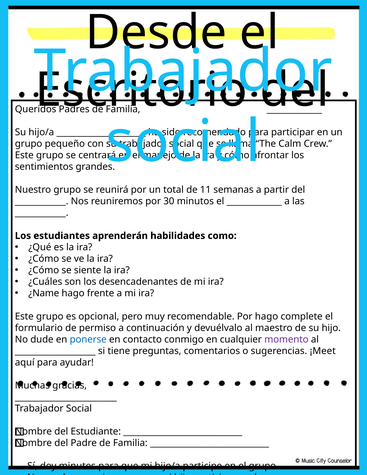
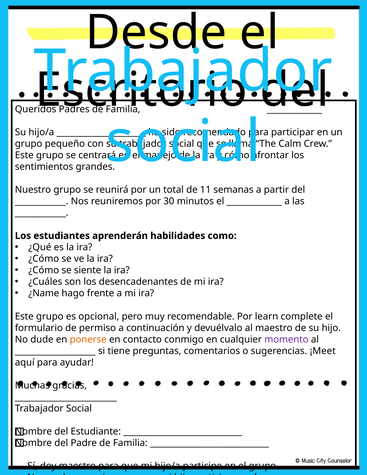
Por hago: hago -> learn
ponerse colour: blue -> orange
doy minutes: minutes -> maestro
